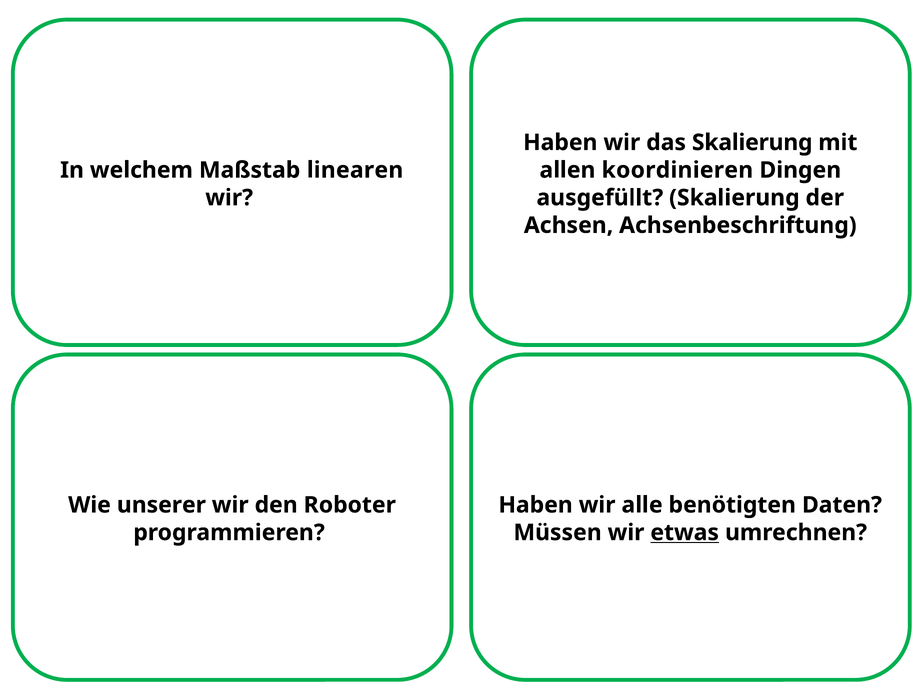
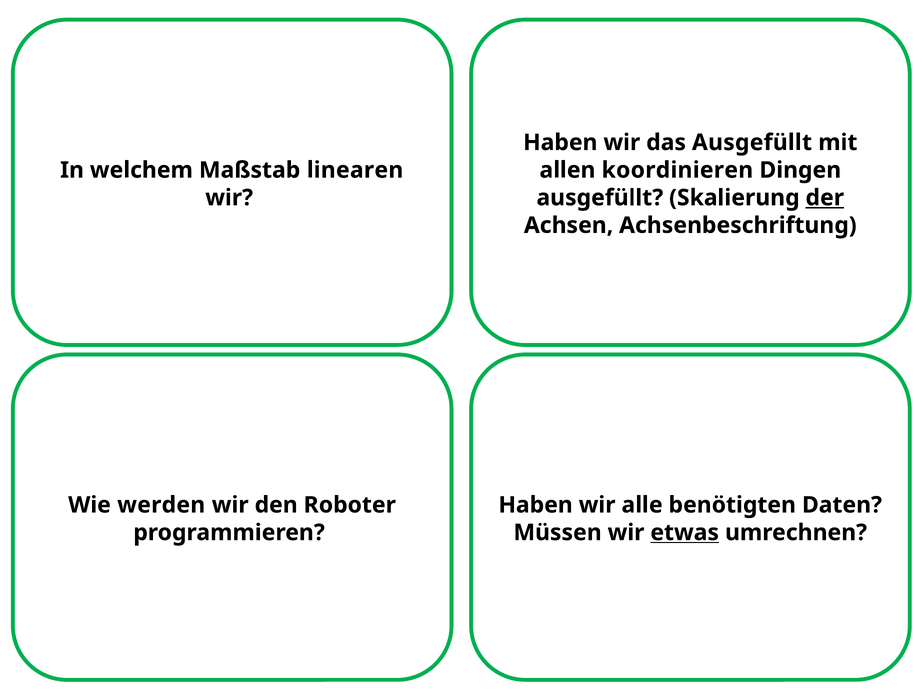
das Skalierung: Skalierung -> Ausgefüllt
der underline: none -> present
unserer: unserer -> werden
